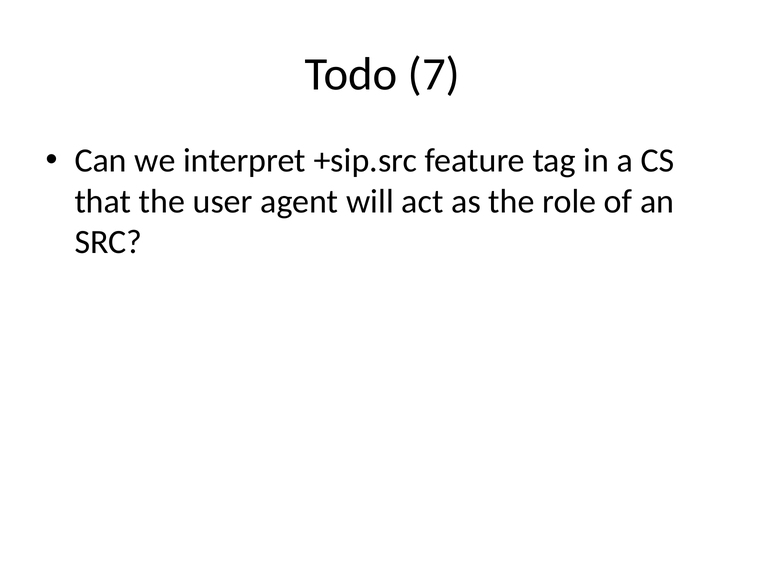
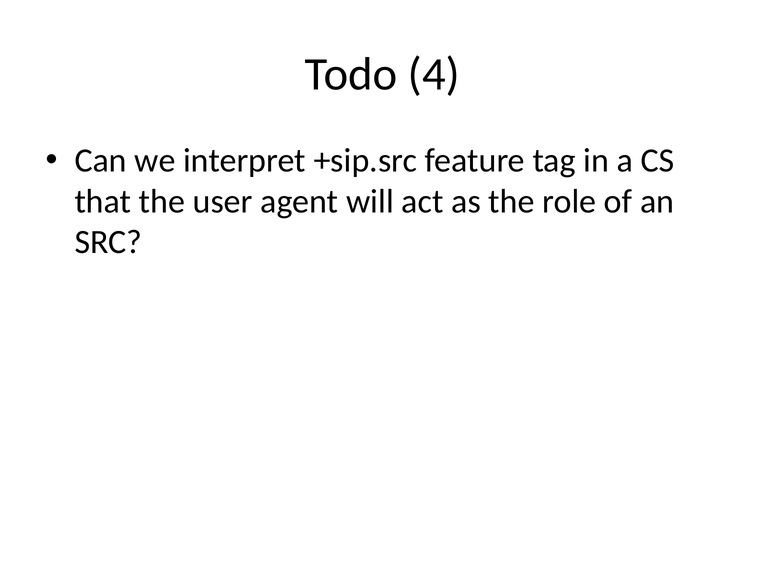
7: 7 -> 4
